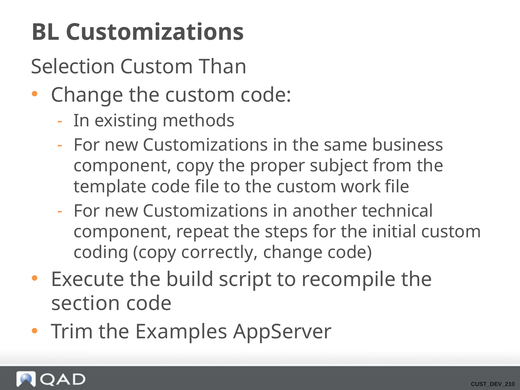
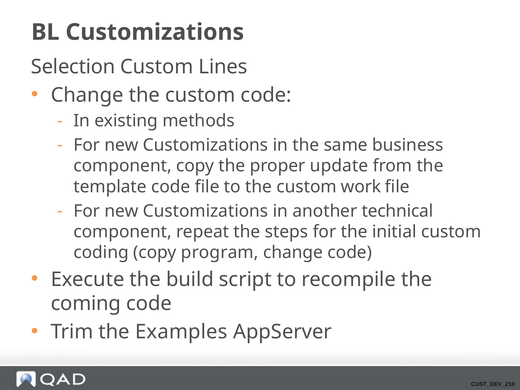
Than: Than -> Lines
subject: subject -> update
correctly: correctly -> program
section: section -> coming
